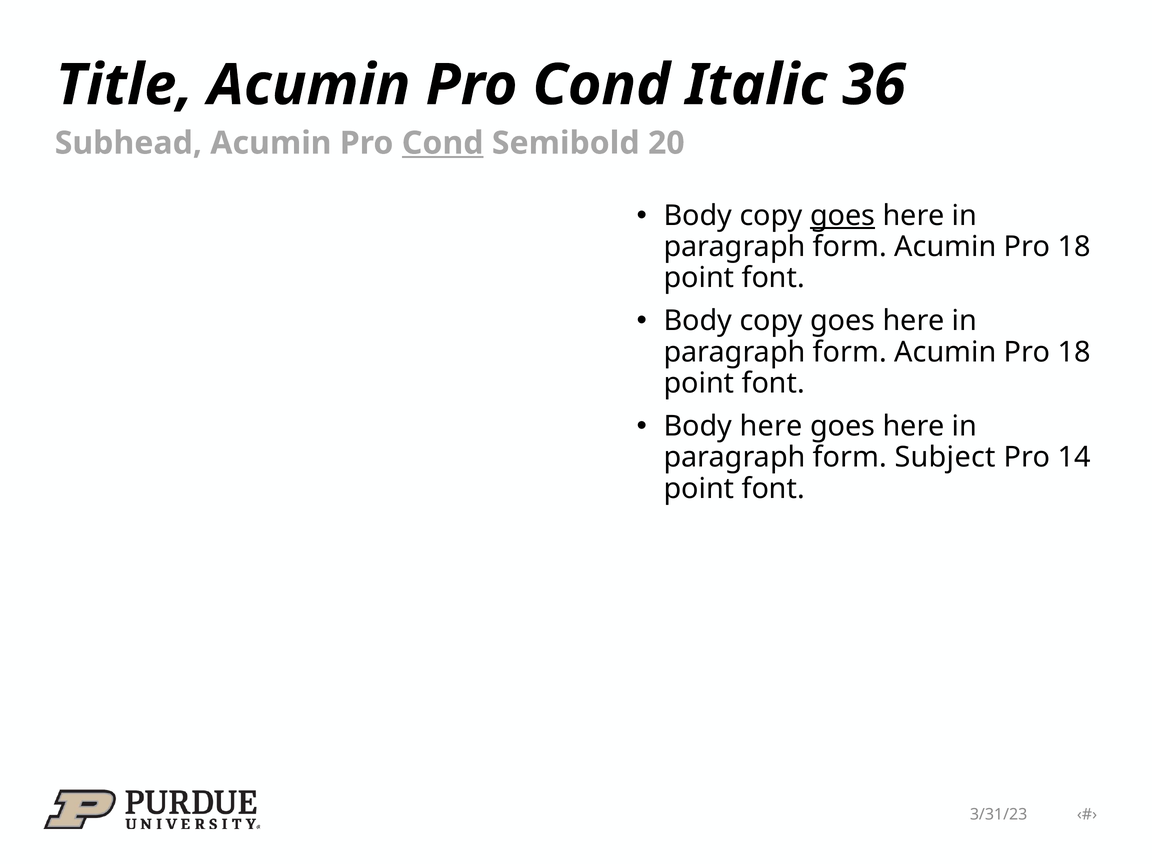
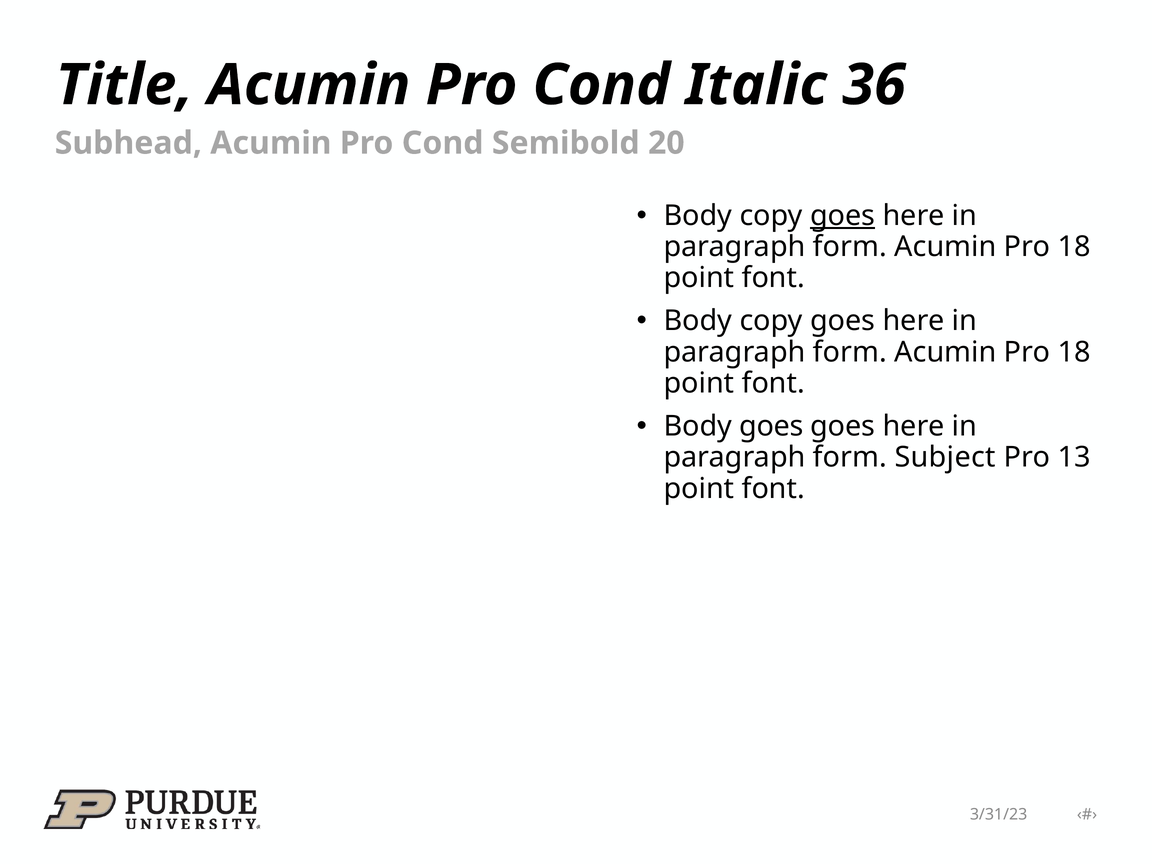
Cond at (443, 143) underline: present -> none
Body here: here -> goes
14: 14 -> 13
